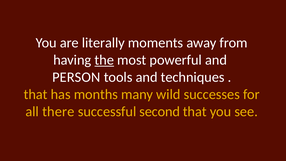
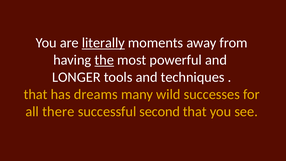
literally underline: none -> present
PERSON: PERSON -> LONGER
months: months -> dreams
